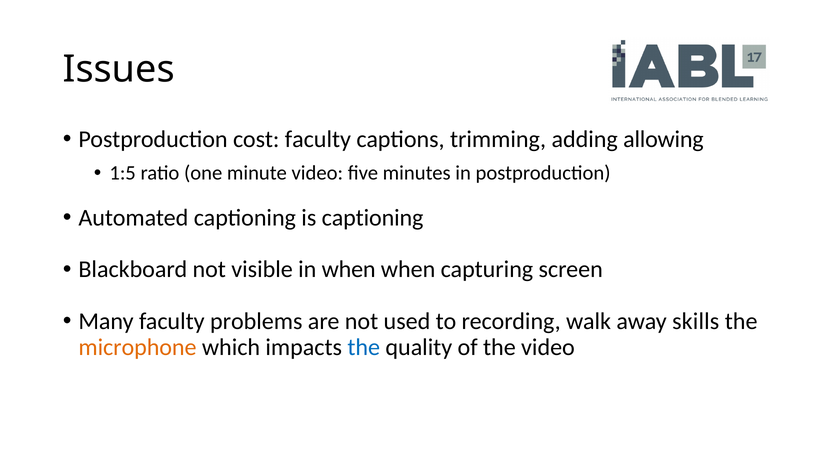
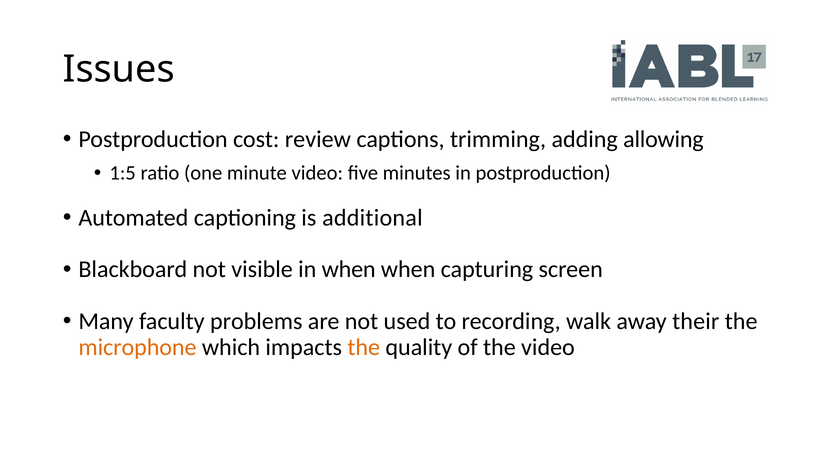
cost faculty: faculty -> review
is captioning: captioning -> additional
skills: skills -> their
the at (364, 348) colour: blue -> orange
